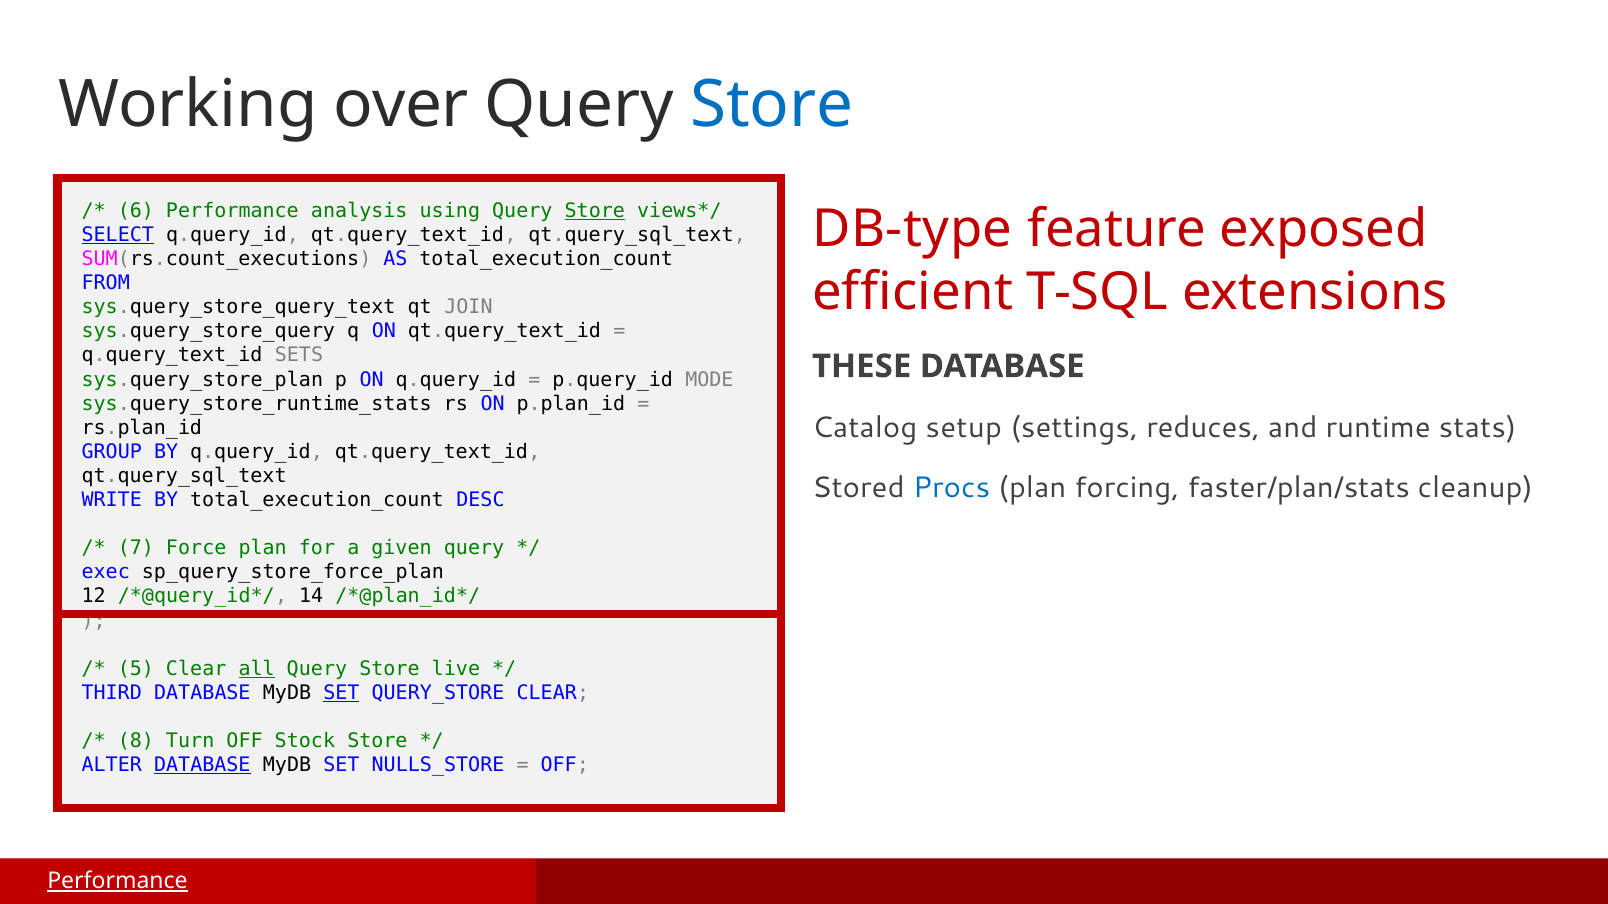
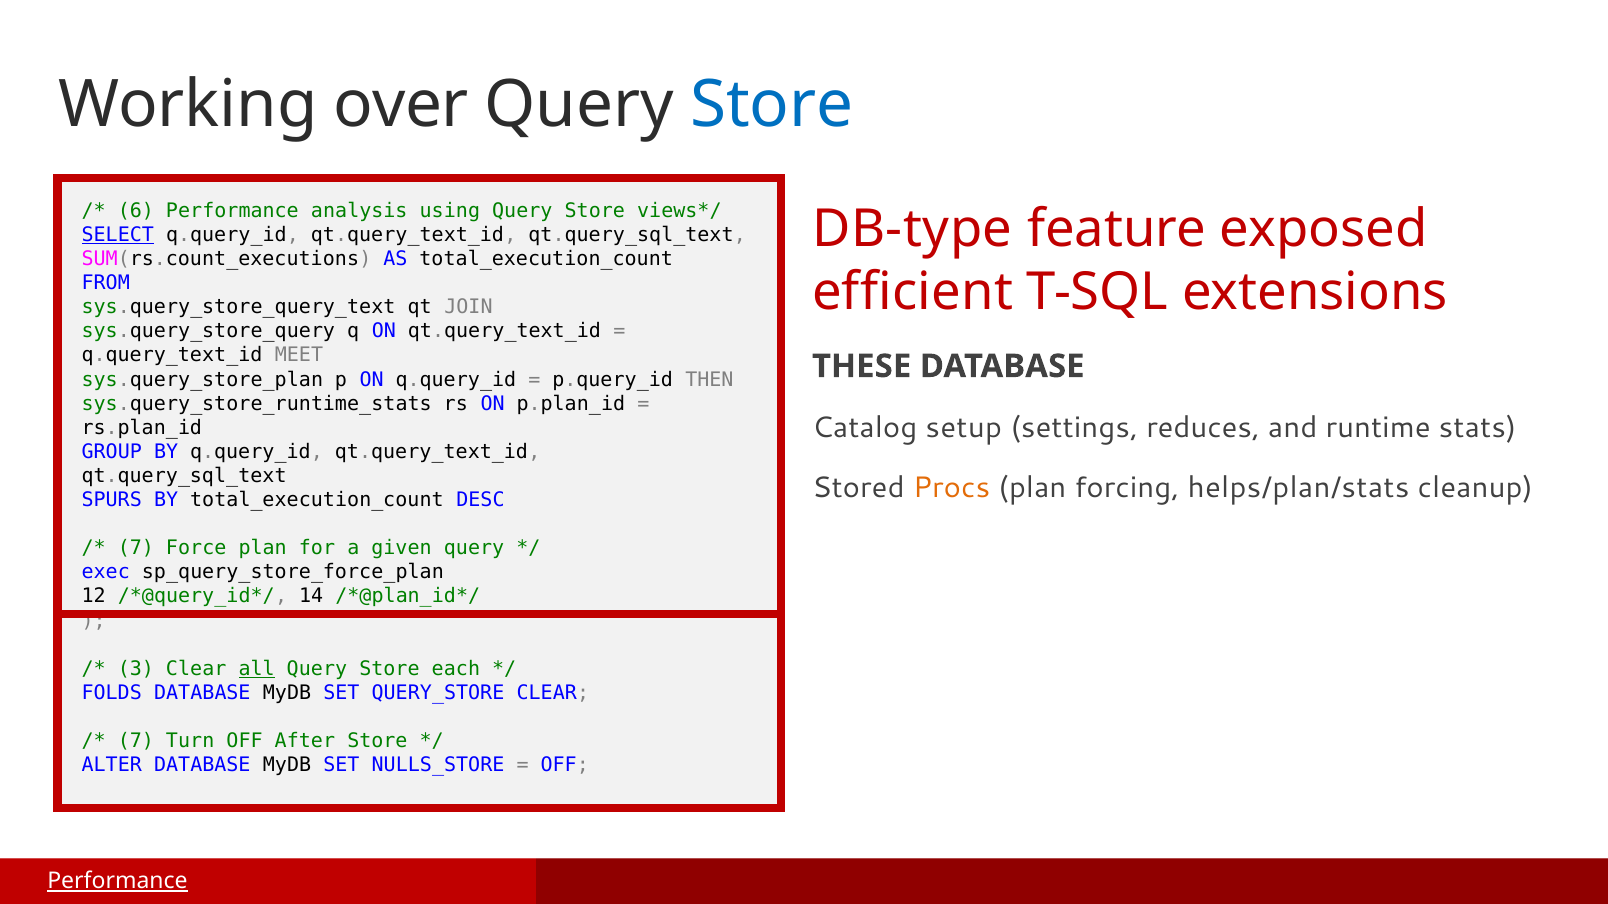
Store at (595, 211) underline: present -> none
SETS: SETS -> MEET
MODE: MODE -> THEN
Procs colour: blue -> orange
faster/plan/stats: faster/plan/stats -> helps/plan/stats
WRITE: WRITE -> SPURS
5 at (136, 669): 5 -> 3
live: live -> each
THIRD: THIRD -> FOLDS
SET at (341, 693) underline: present -> none
8 at (136, 741): 8 -> 7
Stock: Stock -> After
DATABASE at (202, 766) underline: present -> none
